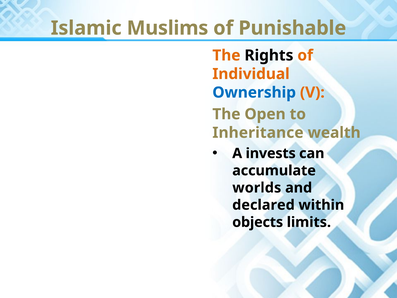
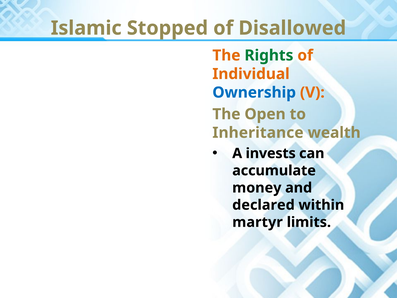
Muslims: Muslims -> Stopped
Punishable: Punishable -> Disallowed
Rights colour: black -> green
worlds: worlds -> money
objects: objects -> martyr
